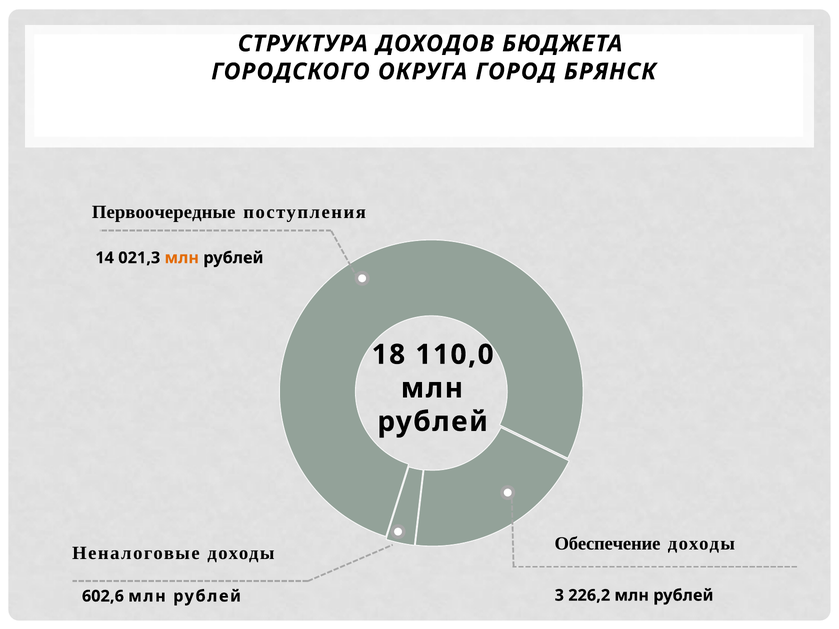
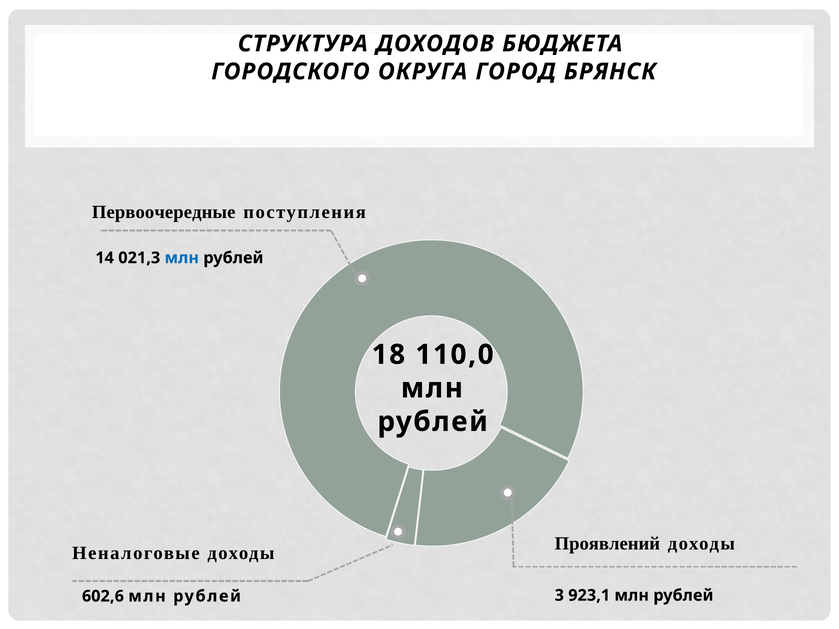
млн at (182, 258) colour: orange -> blue
Обеспечение: Обеспечение -> Проявлений
226,2: 226,2 -> 923,1
